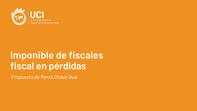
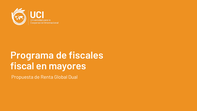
Imponible: Imponible -> Programa
pérdidas: pérdidas -> mayores
